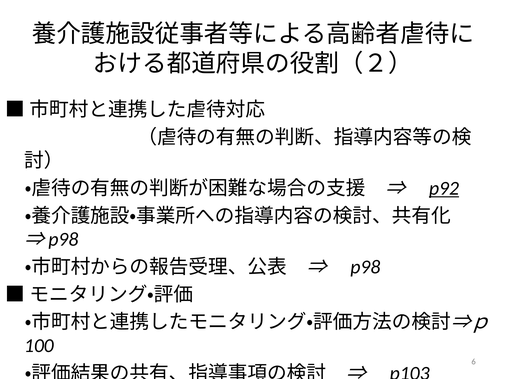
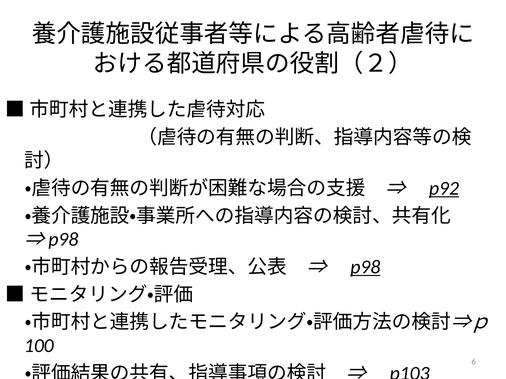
p98 underline: none -> present
